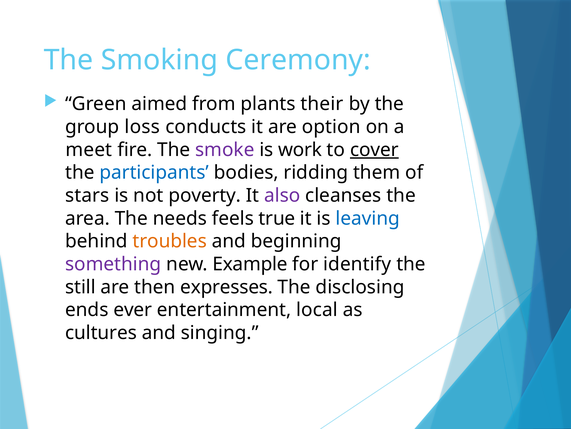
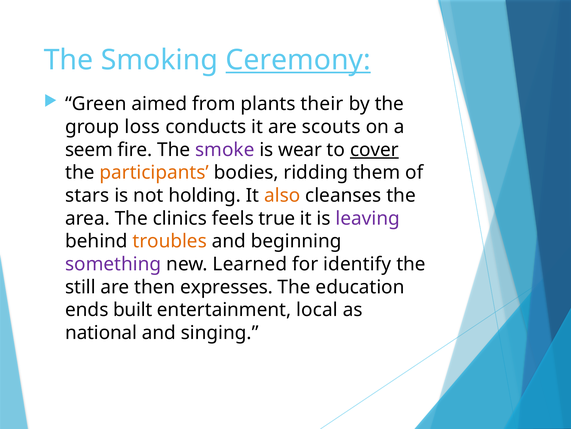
Ceremony underline: none -> present
option: option -> scouts
meet: meet -> seem
work: work -> wear
participants colour: blue -> orange
poverty: poverty -> holding
also colour: purple -> orange
needs: needs -> clinics
leaving colour: blue -> purple
Example: Example -> Learned
disclosing: disclosing -> education
ever: ever -> built
cultures: cultures -> national
